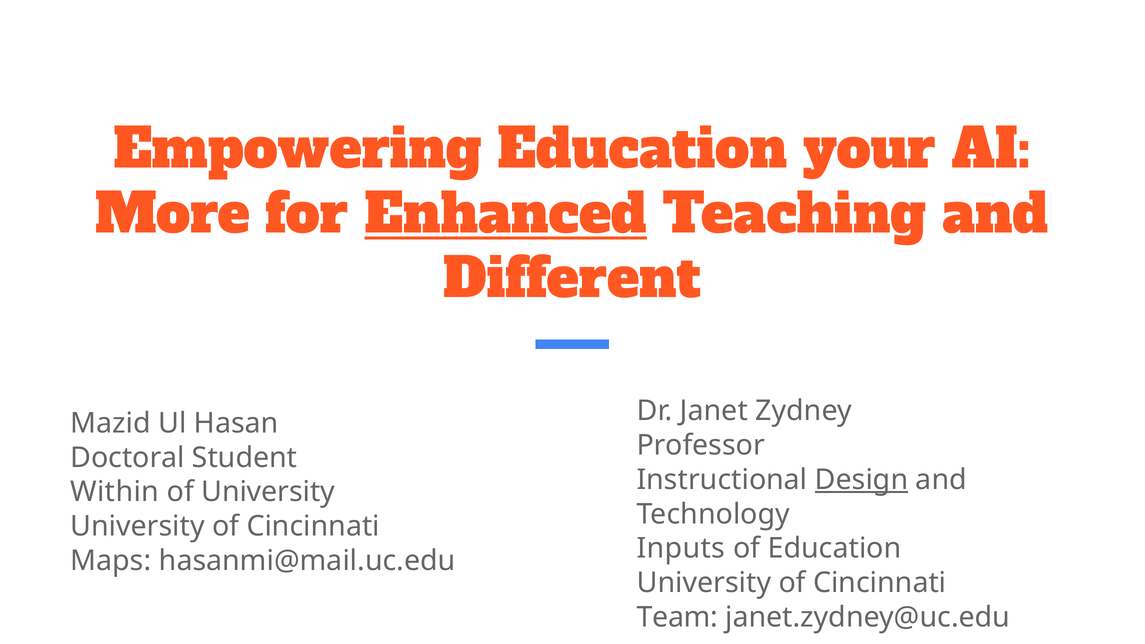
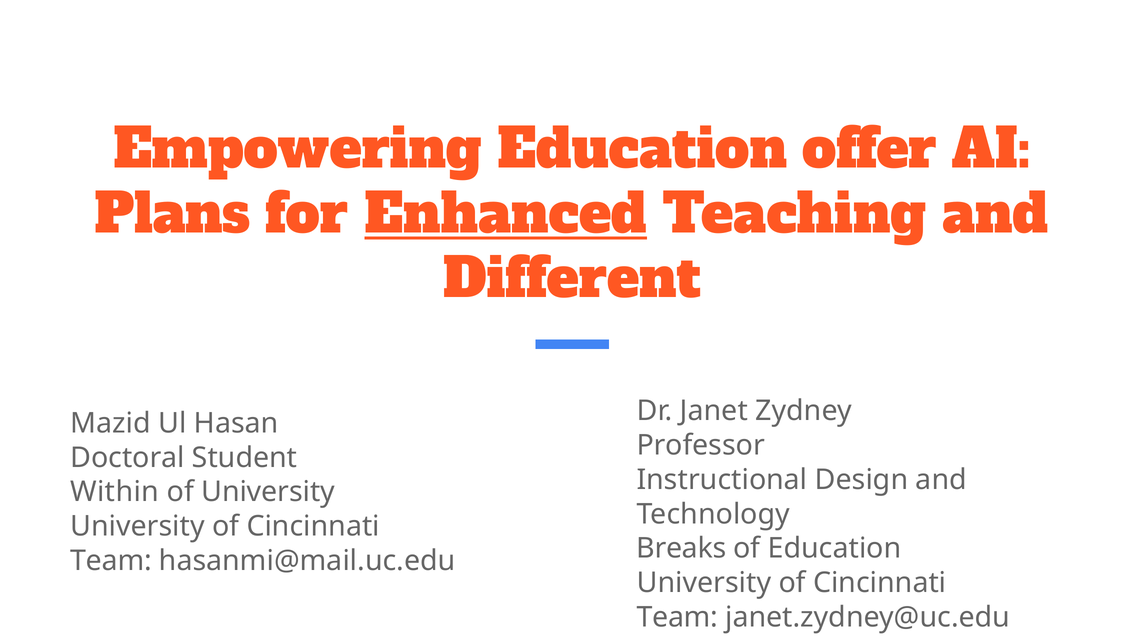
your: your -> offer
More: More -> Plans
Design underline: present -> none
Inputs: Inputs -> Breaks
Maps at (111, 561): Maps -> Team
